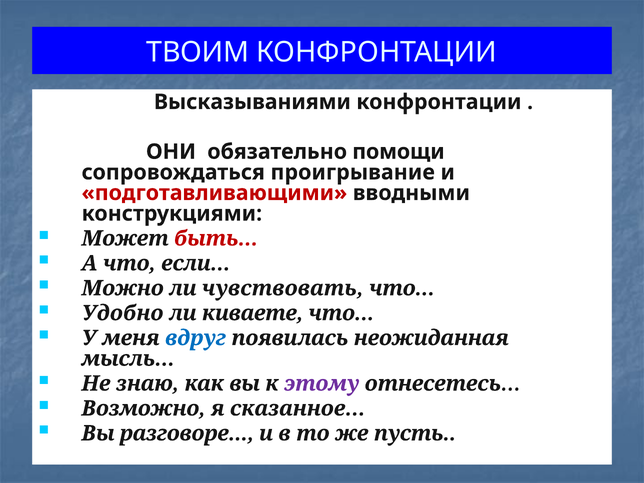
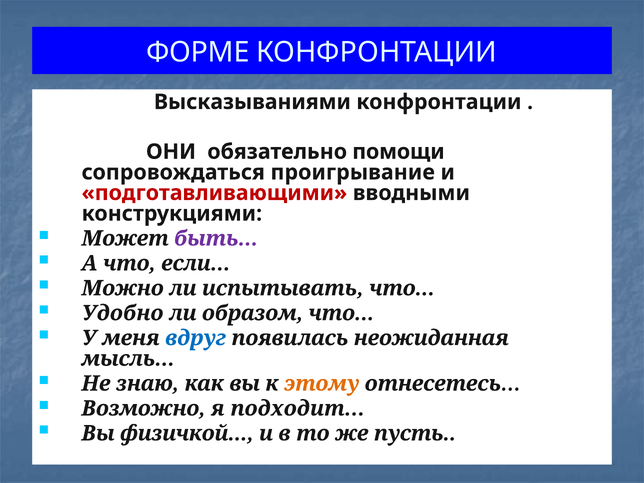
ТВОИМ: ТВОИМ -> ФОРМЕ
быть colour: red -> purple
чувствовать: чувствовать -> испытывать
киваете: киваете -> образом
этому colour: purple -> orange
сказанное: сказанное -> подходит
разговоре: разговоре -> физичкой
